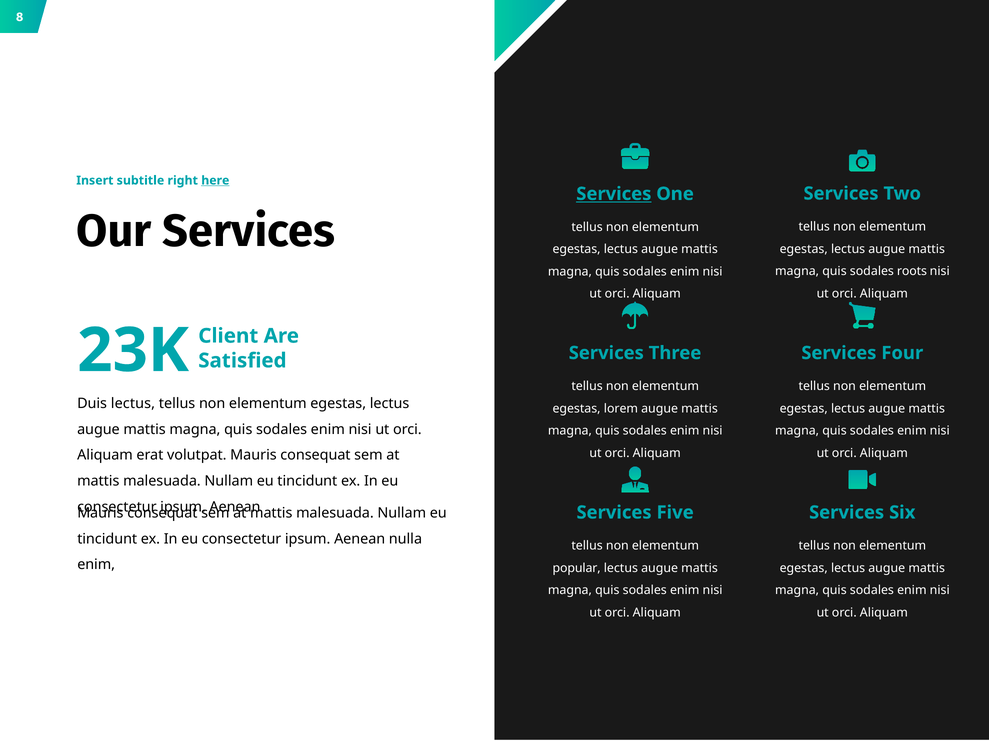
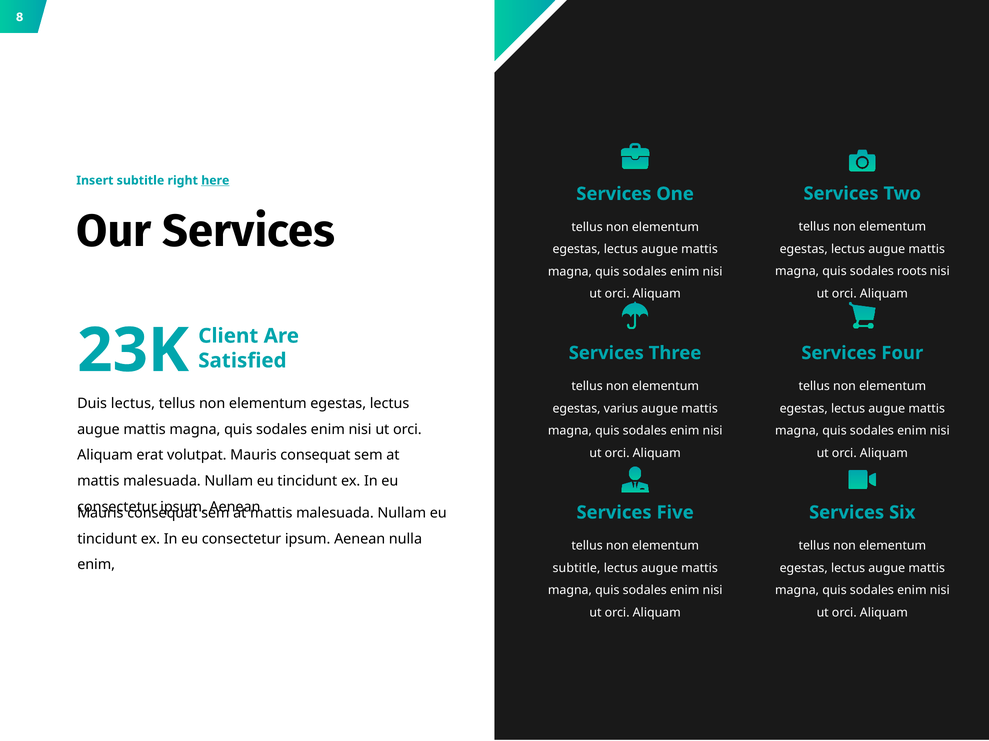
Services at (614, 194) underline: present -> none
lorem: lorem -> varius
popular at (577, 569): popular -> subtitle
